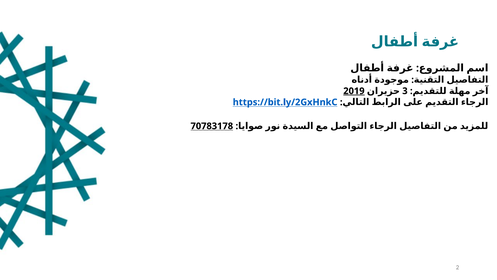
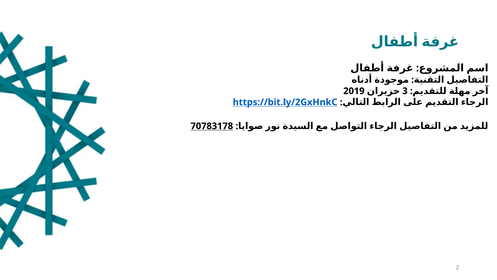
2019 underline: present -> none
